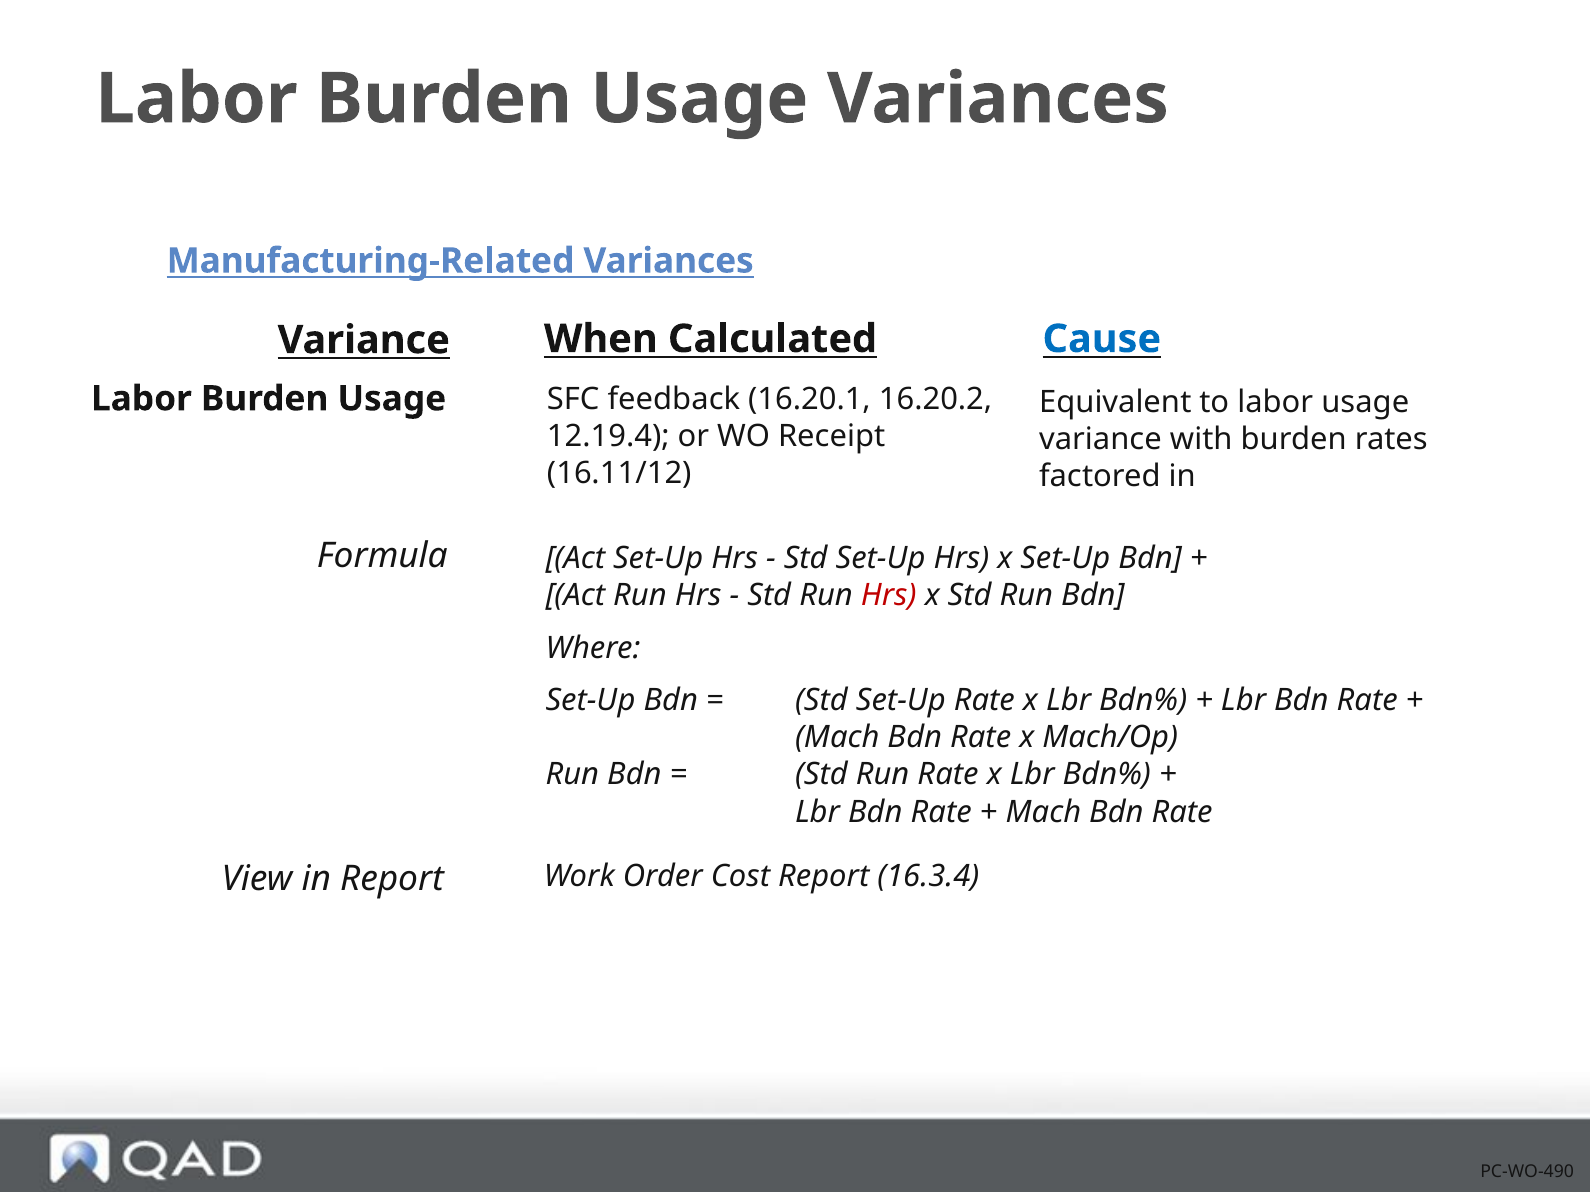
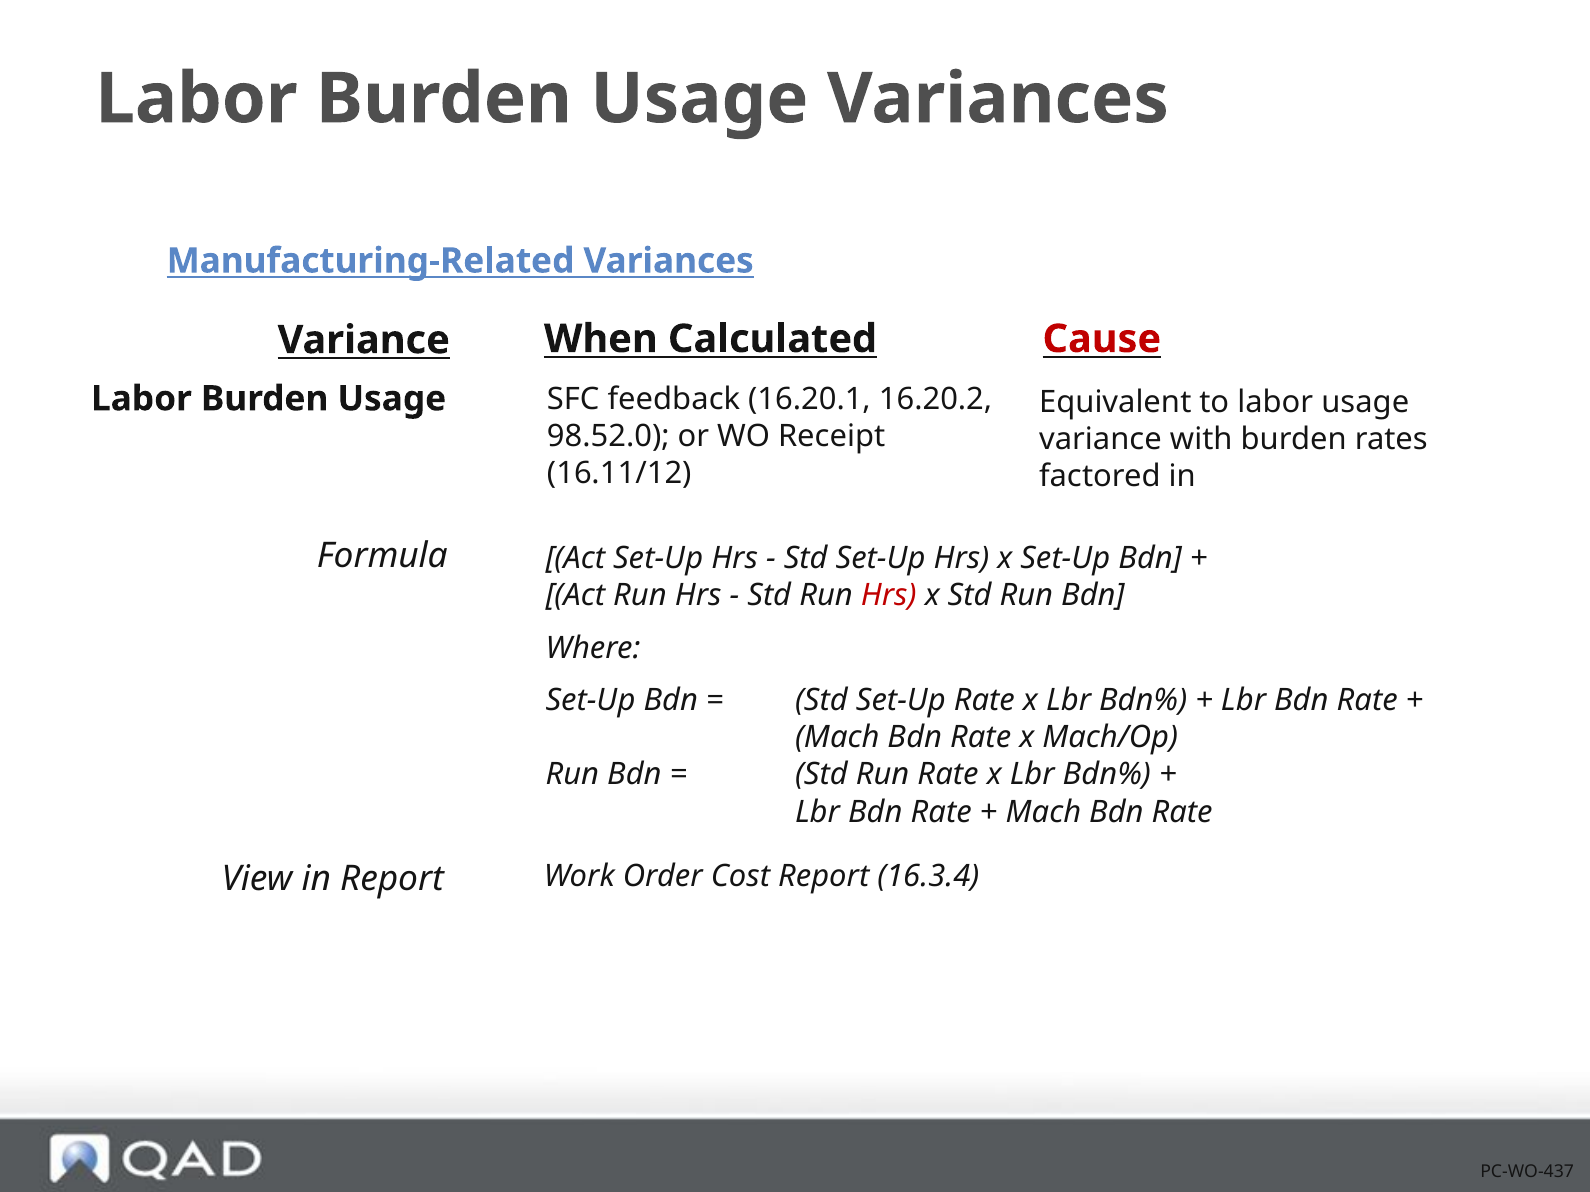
Cause colour: blue -> red
12.19.4: 12.19.4 -> 98.52.0
PC-WO-490: PC-WO-490 -> PC-WO-437
